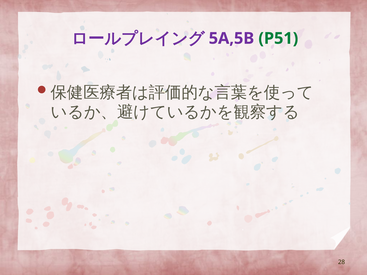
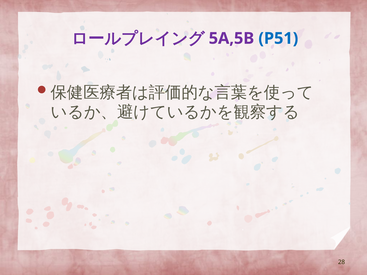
P51 colour: green -> blue
